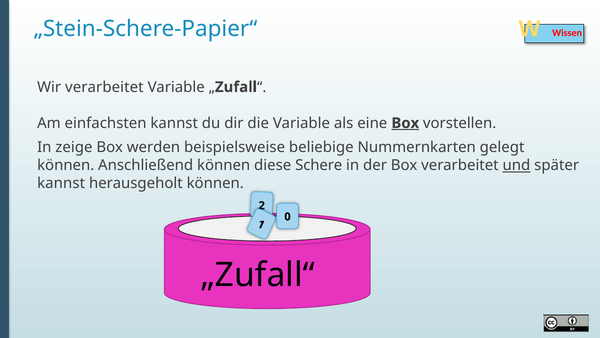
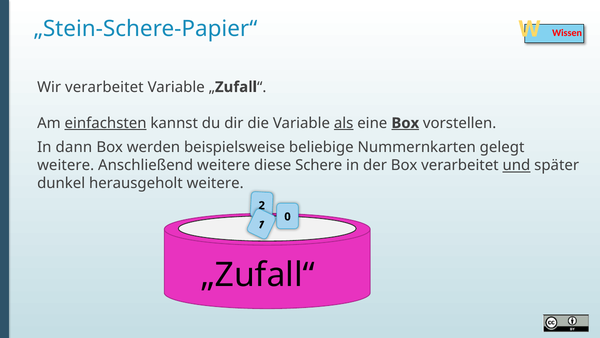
einfachsten underline: none -> present
als underline: none -> present
zeige: zeige -> dann
können at (66, 165): können -> weitere
Anschließend können: können -> weitere
kannst at (61, 183): kannst -> dunkel
herausgeholt können: können -> weitere
